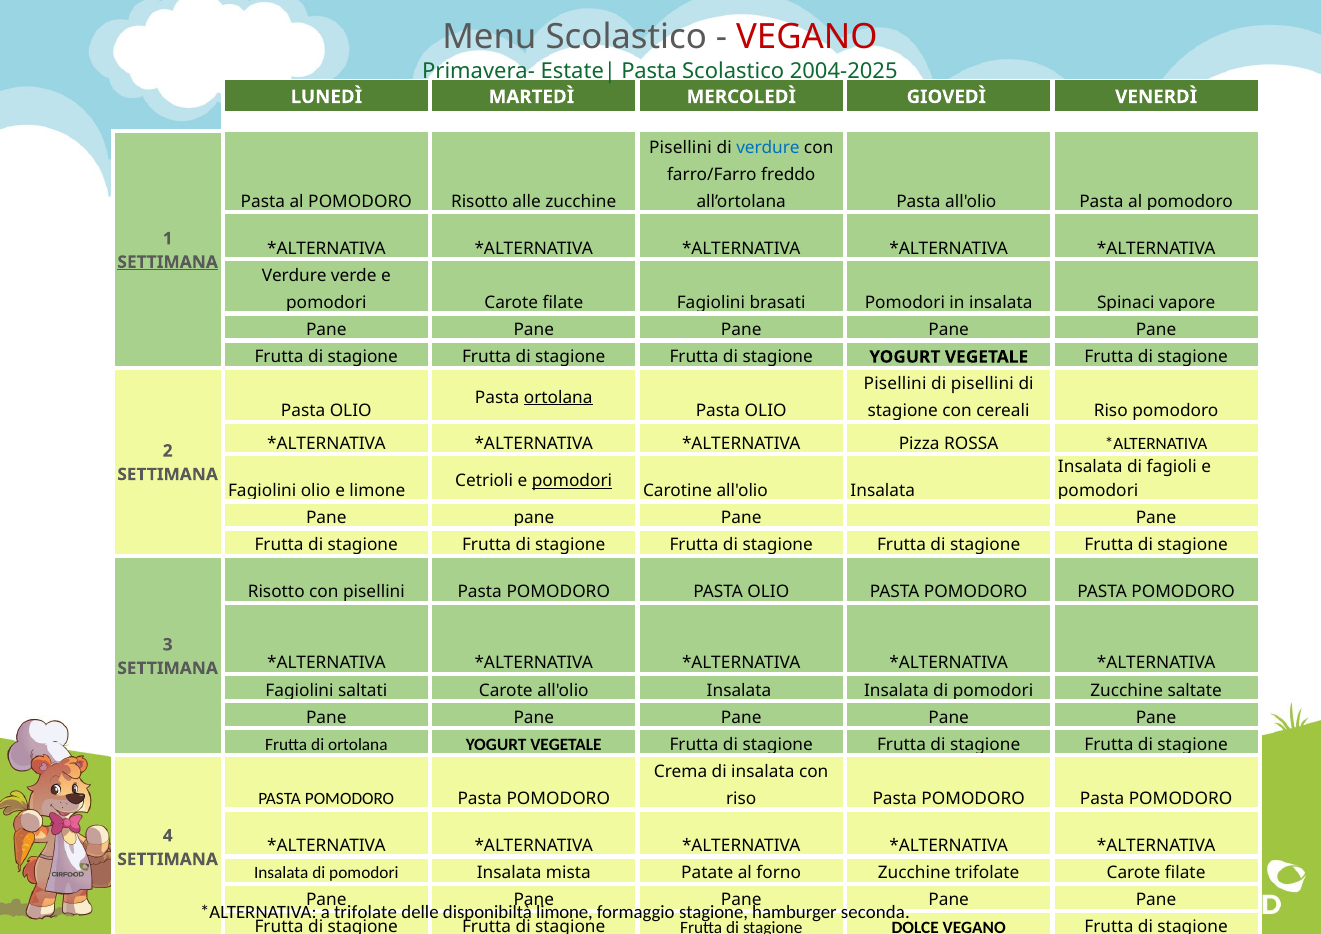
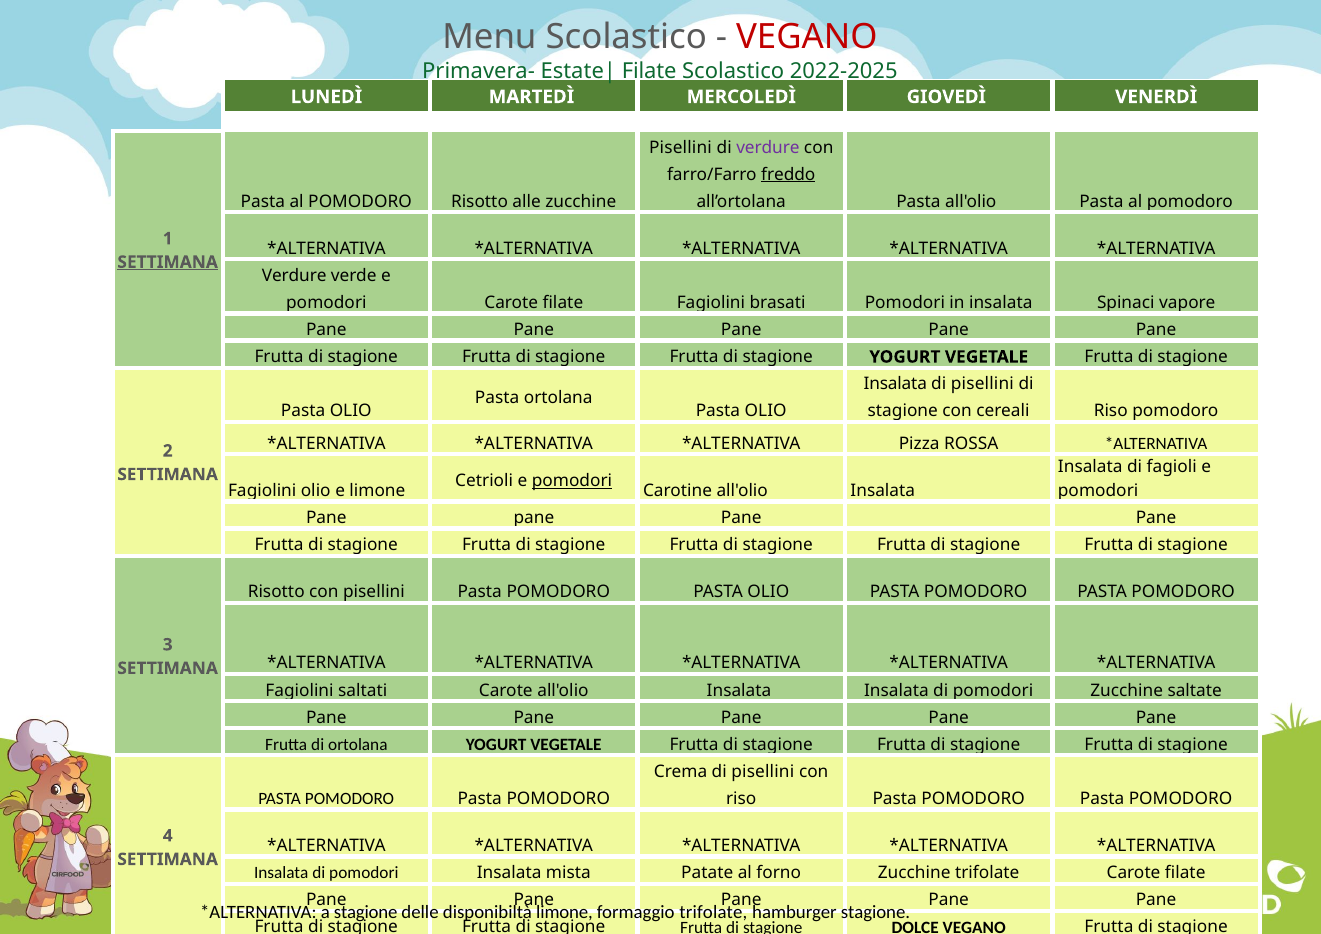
Pasta at (649, 71): Pasta -> Filate
2004-2025: 2004-2025 -> 2022-2025
verdure at (768, 147) colour: blue -> purple
freddo underline: none -> present
Pisellini at (895, 384): Pisellini -> Insalata
ortolana at (558, 397) underline: present -> none
Crema di insalata: insalata -> pisellini
trifolate at (366, 912): trifolate -> stagione
formaggio stagione: stagione -> trifolate
hamburger seconda: seconda -> stagione
